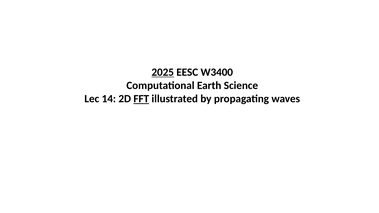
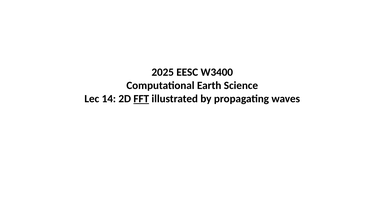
2025 underline: present -> none
